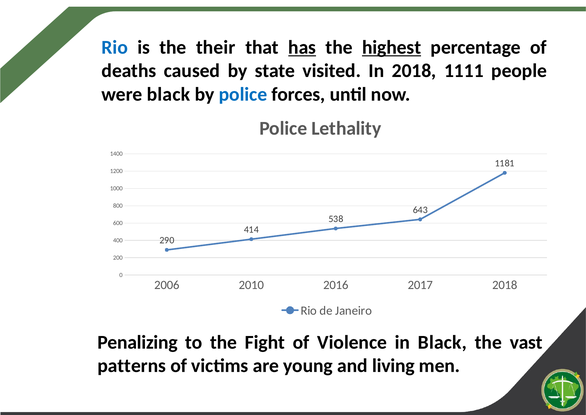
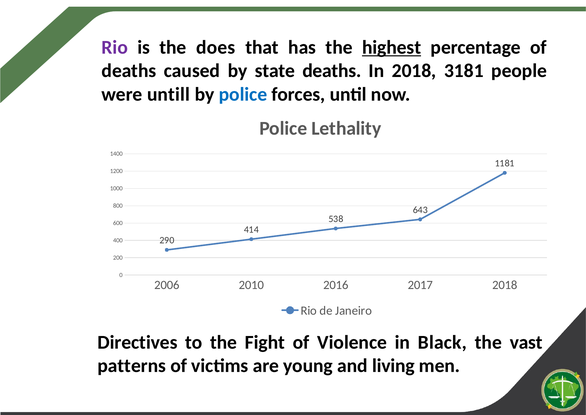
Rio at (115, 47) colour: blue -> purple
their: their -> does
has underline: present -> none
state visited: visited -> deaths
1111: 1111 -> 3181
were black: black -> untill
Penalizing: Penalizing -> Directives
